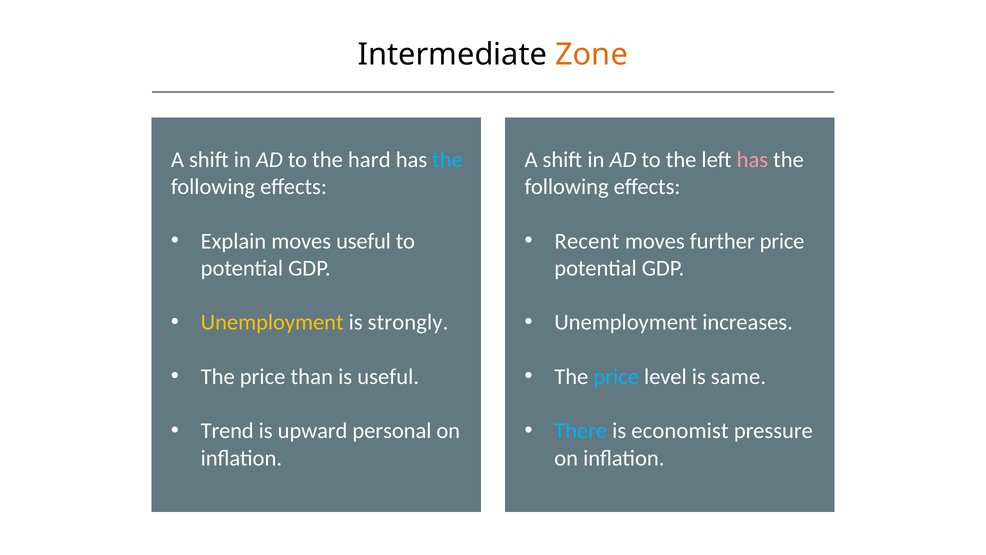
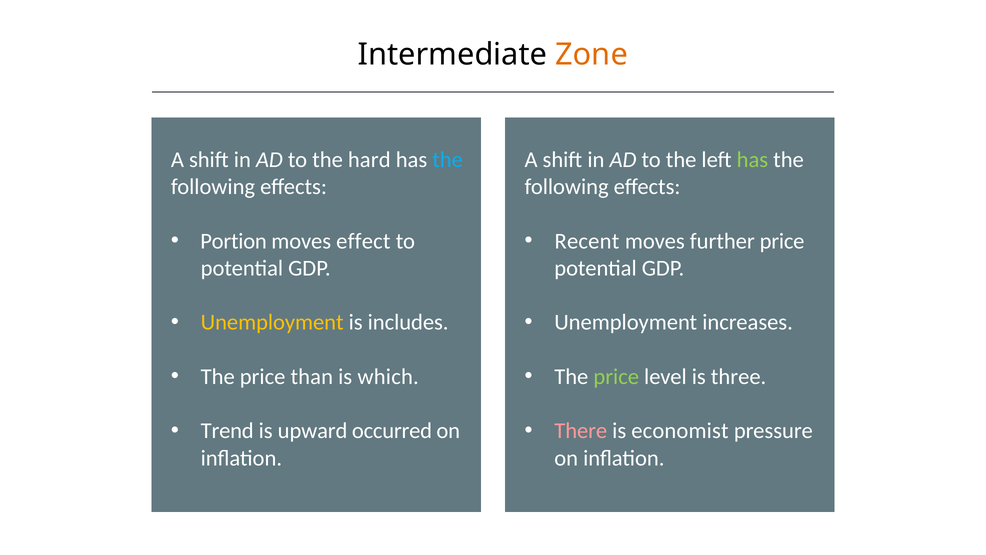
has at (752, 160) colour: pink -> light green
Explain: Explain -> Portion
moves useful: useful -> effect
strongly: strongly -> includes
is useful: useful -> which
price at (616, 376) colour: light blue -> light green
same: same -> three
personal: personal -> occurred
There colour: light blue -> pink
